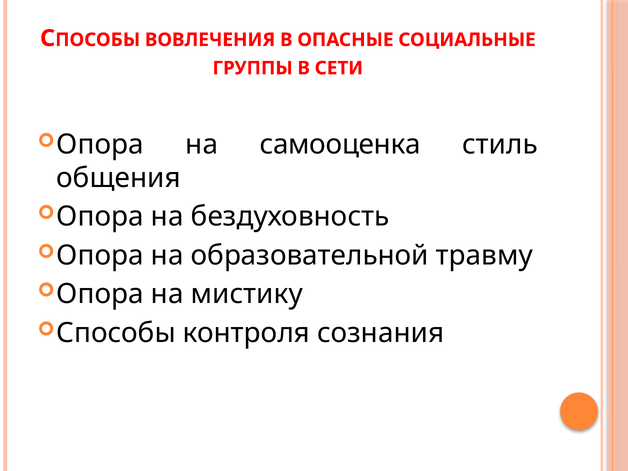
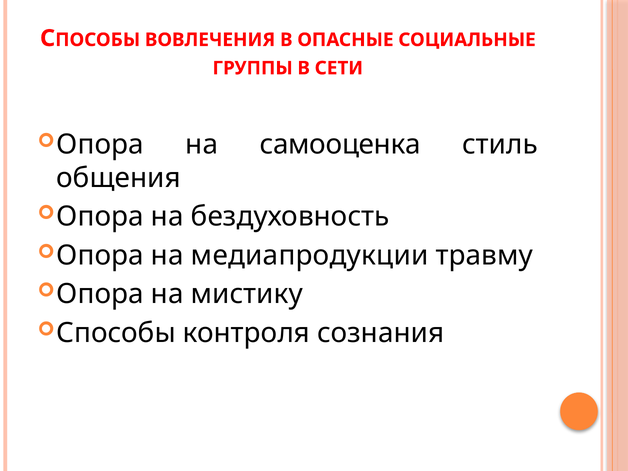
образовательной: образовательной -> медиапродукции
